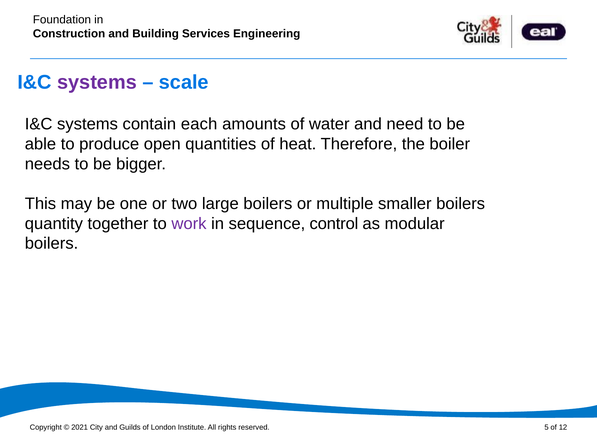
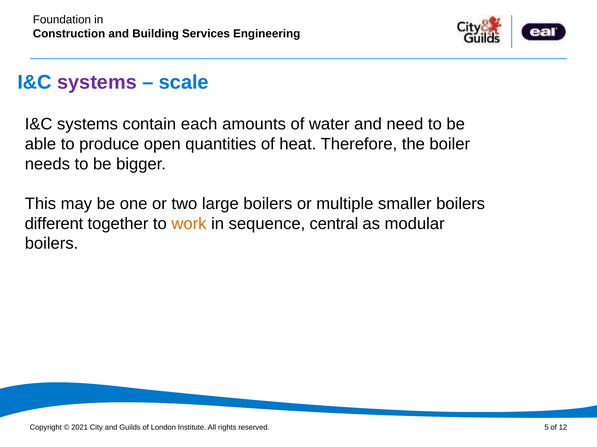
quantity: quantity -> different
work colour: purple -> orange
control: control -> central
